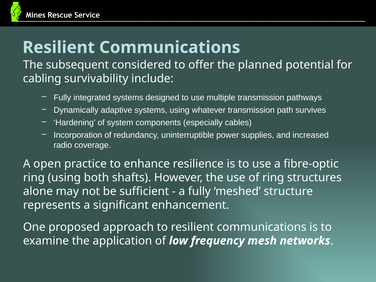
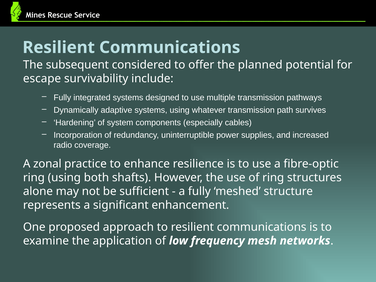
cabling: cabling -> escape
open: open -> zonal
